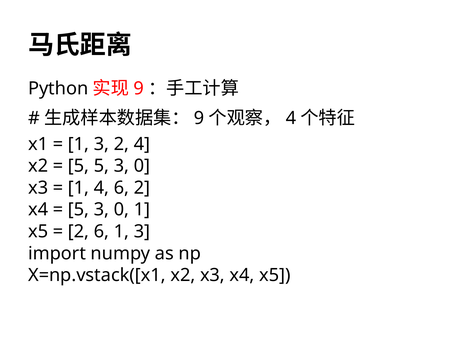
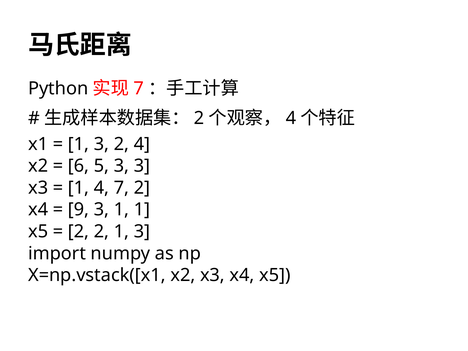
9 at (139, 89): 9 -> 7
9 at (199, 118): 9 -> 2
5 at (78, 166): 5 -> 6
0 at (142, 166): 0 -> 3
4 6: 6 -> 7
5 at (78, 210): 5 -> 9
0 at (121, 210): 0 -> 1
2 6: 6 -> 2
